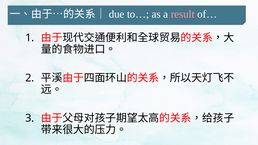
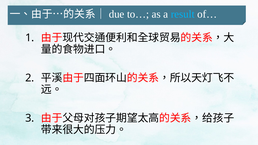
result colour: pink -> light blue
